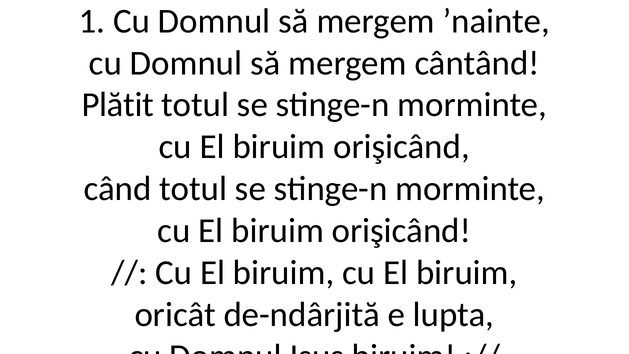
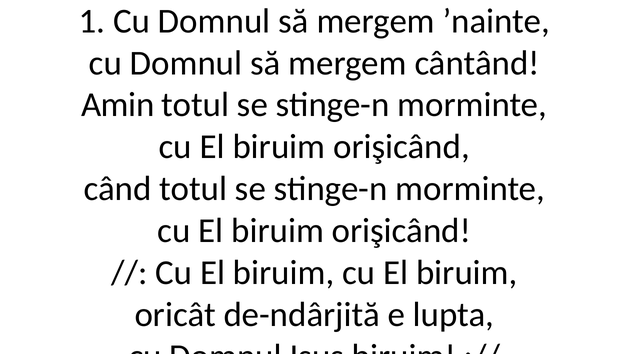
Plătit: Plătit -> Amin
